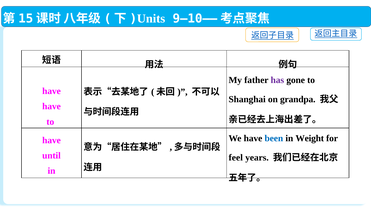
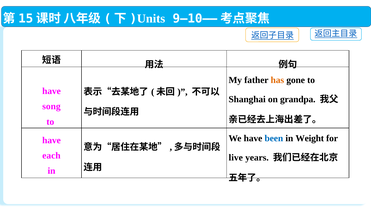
has colour: purple -> orange
have at (52, 107): have -> song
until: until -> each
feel: feel -> live
